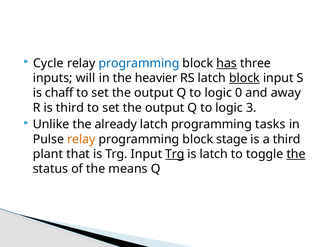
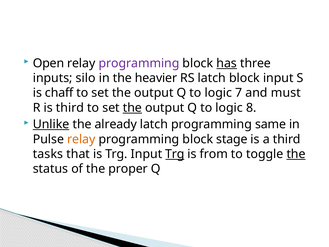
Cycle: Cycle -> Open
programming at (139, 63) colour: blue -> purple
will: will -> silo
block at (244, 78) underline: present -> none
0: 0 -> 7
away: away -> must
the at (132, 108) underline: none -> present
3: 3 -> 8
Unlike underline: none -> present
tasks: tasks -> same
plant: plant -> tasks
is latch: latch -> from
means: means -> proper
